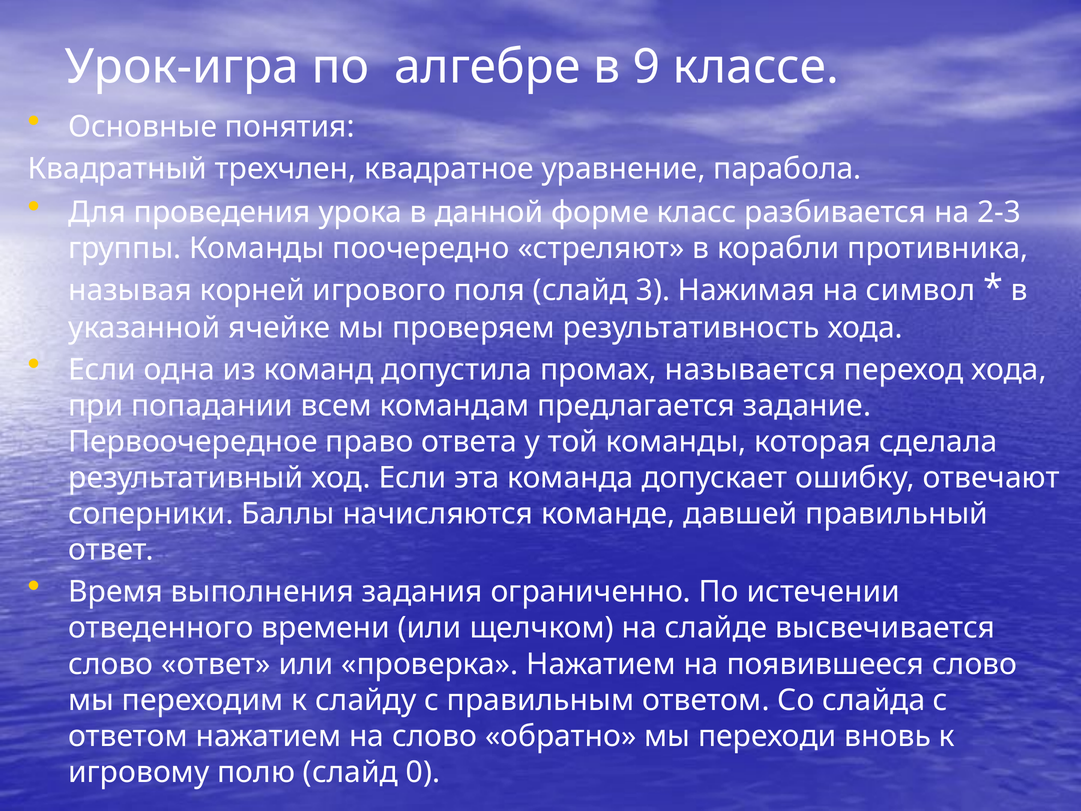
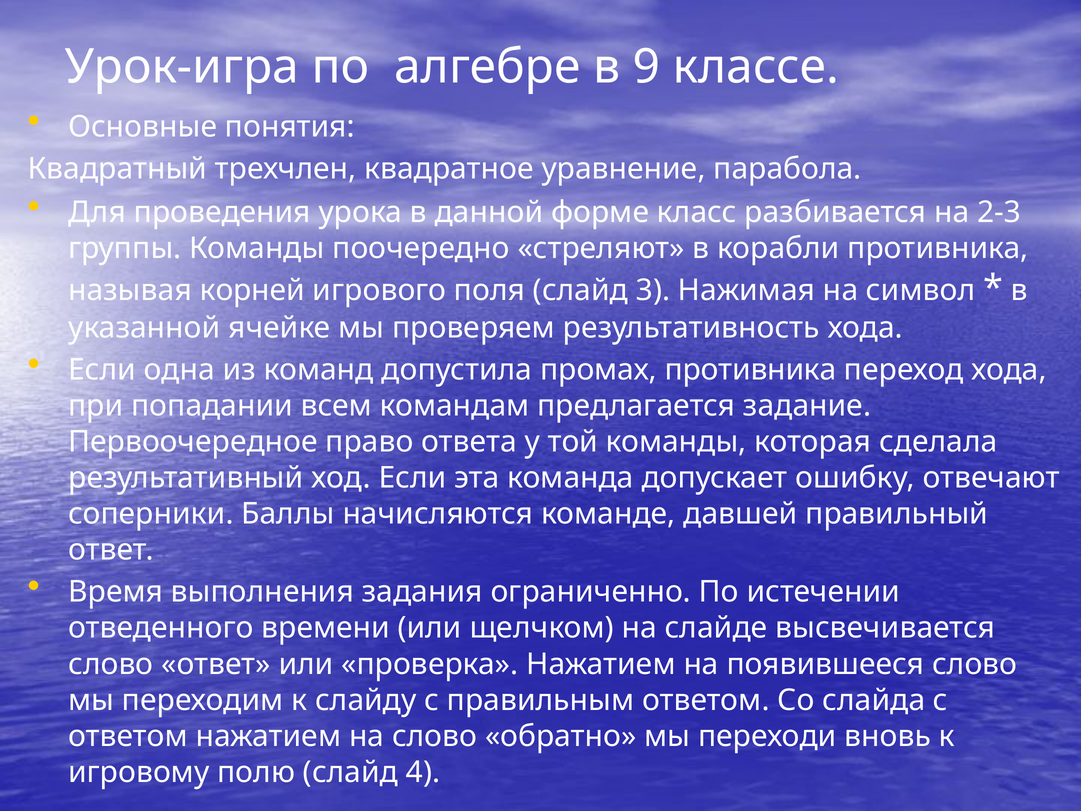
промах называется: называется -> противника
0: 0 -> 4
